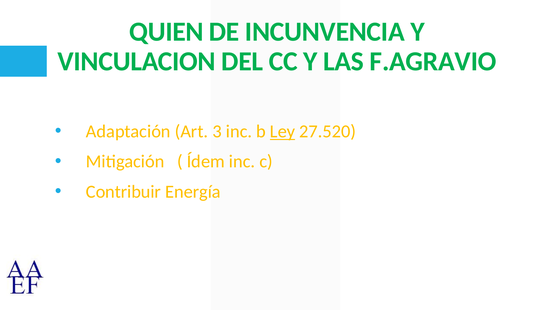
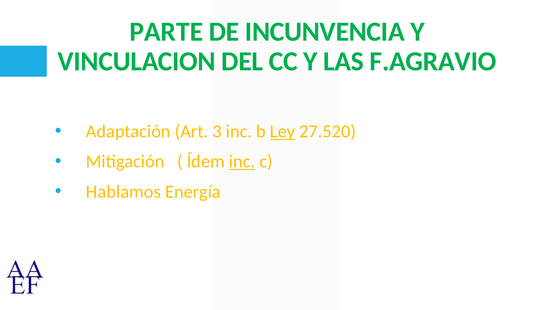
QUIEN: QUIEN -> PARTE
inc at (242, 162) underline: none -> present
Contribuir: Contribuir -> Hablamos
